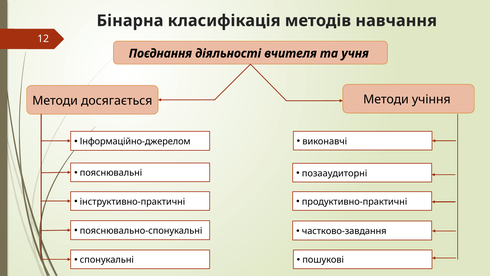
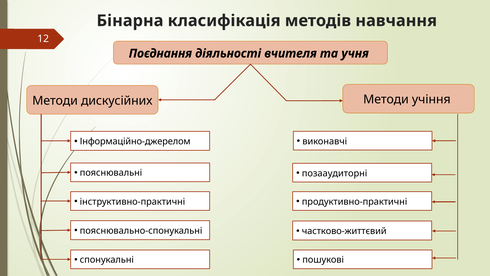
досягається: досягається -> дискусійних
частково-завдання: частково-завдання -> частково-життєвий
